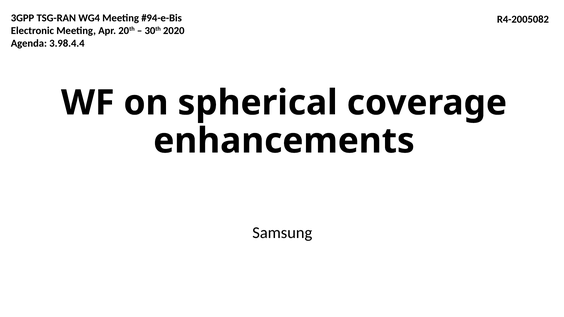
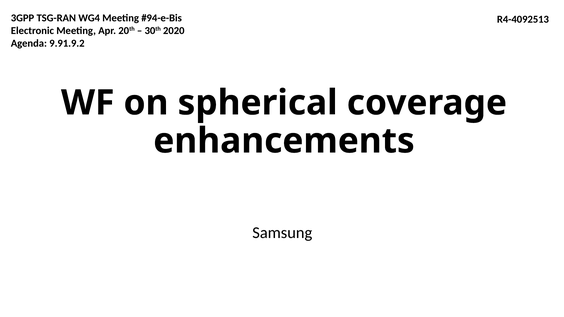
R4-2005082: R4-2005082 -> R4-4092513
3.98.4.4: 3.98.4.4 -> 9.91.9.2
